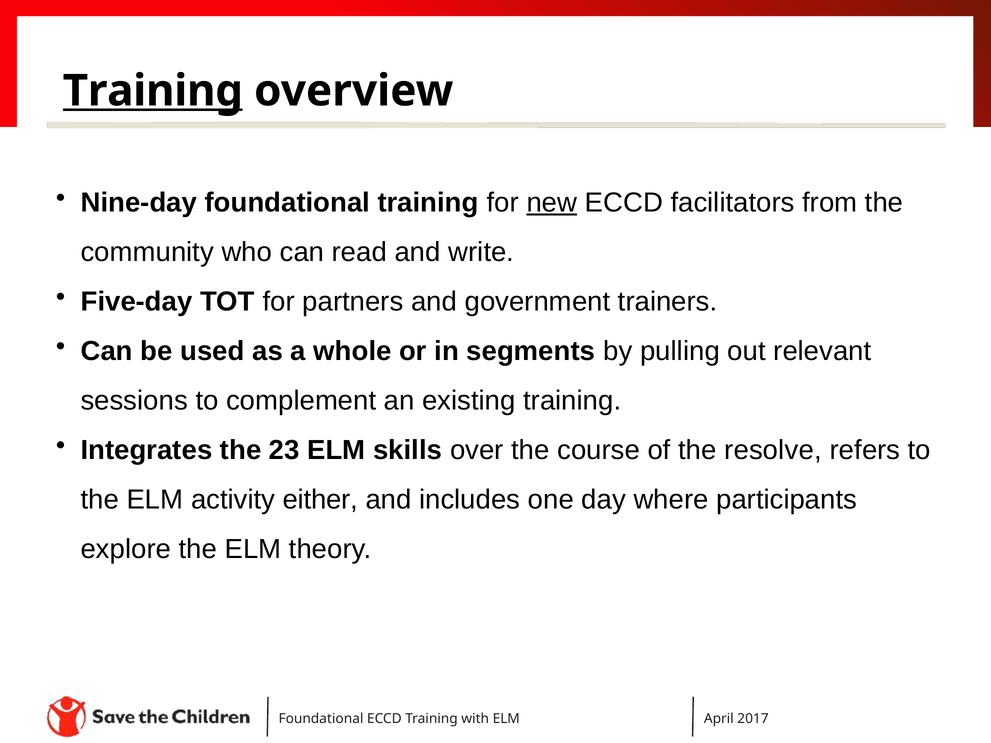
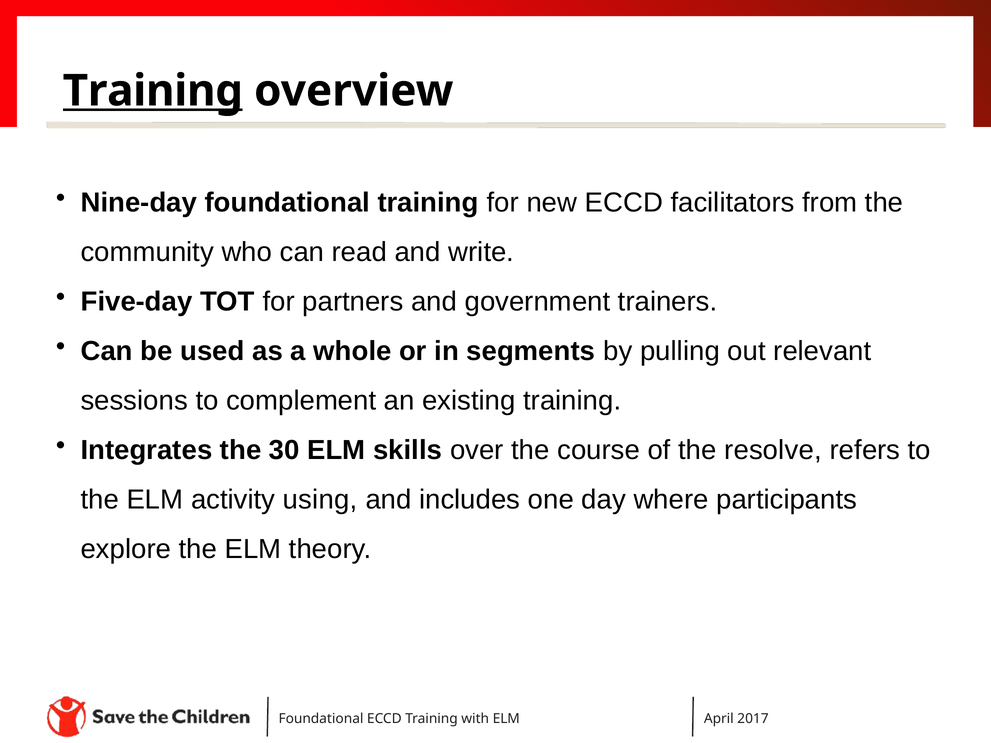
new underline: present -> none
23: 23 -> 30
either: either -> using
